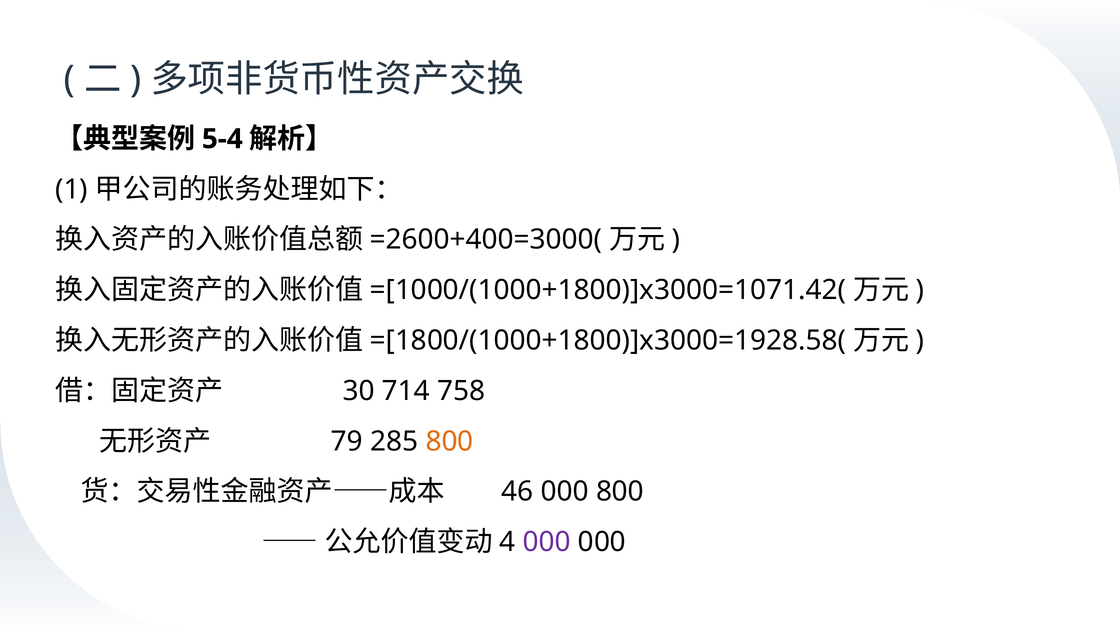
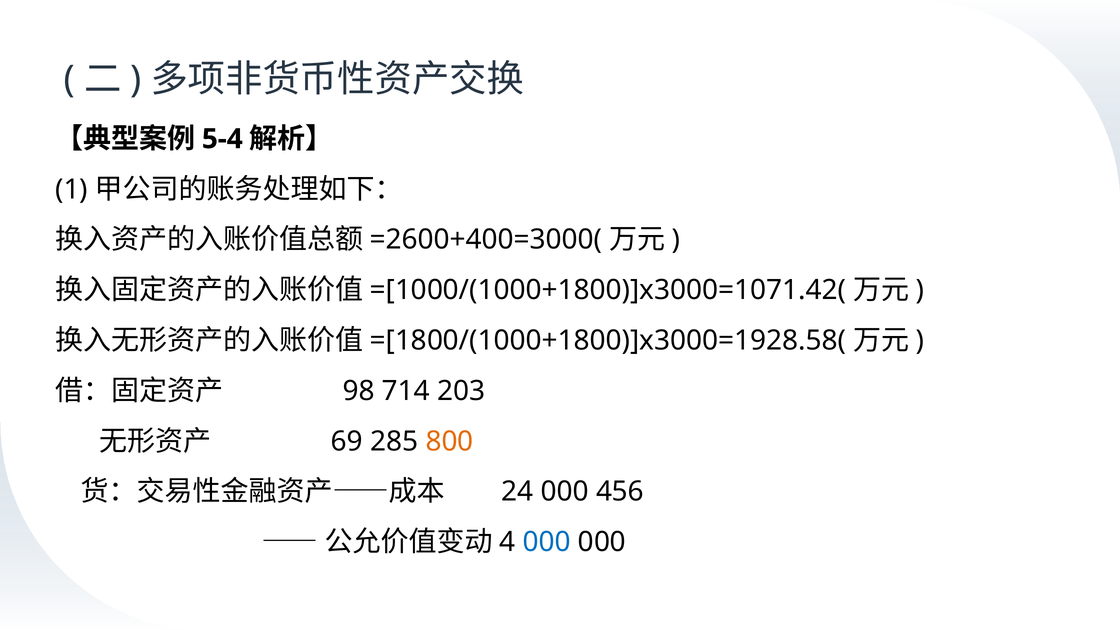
30: 30 -> 98
758: 758 -> 203
79: 79 -> 69
46: 46 -> 24
000 800: 800 -> 456
000 at (547, 542) colour: purple -> blue
